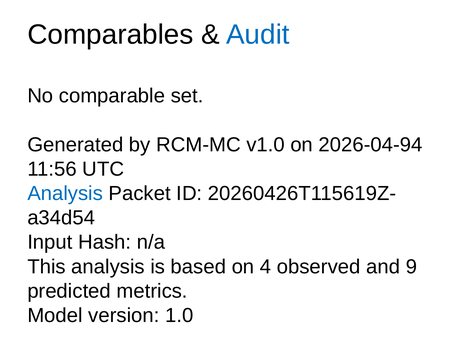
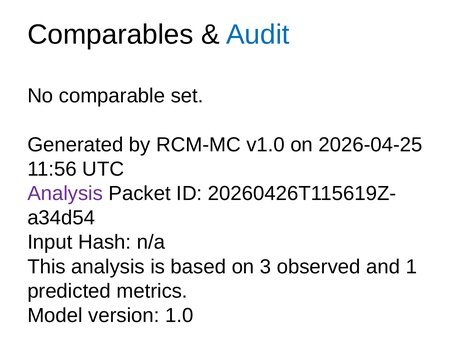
2026-04-94: 2026-04-94 -> 2026-04-25
Analysis at (65, 193) colour: blue -> purple
4: 4 -> 3
9: 9 -> 1
